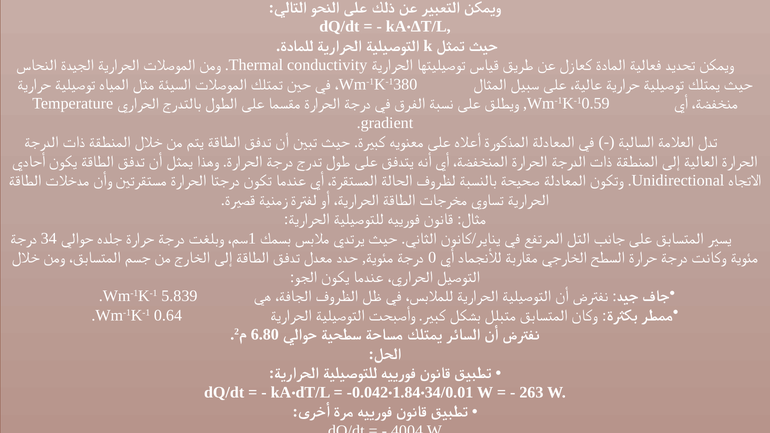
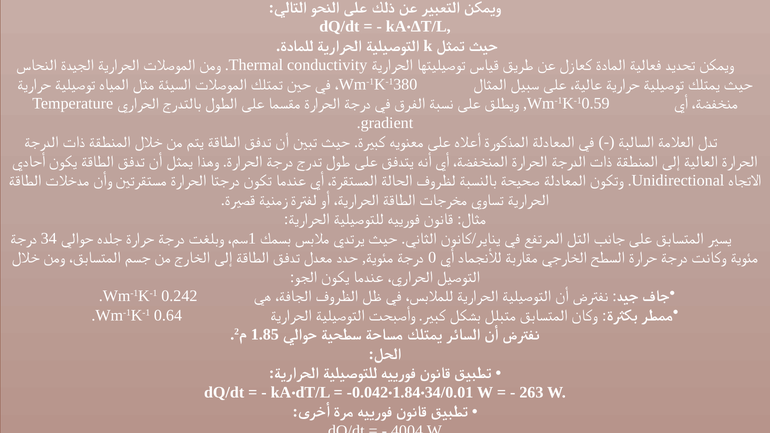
5.839: 5.839 -> 0.242
6.80: 6.80 -> 1.85
